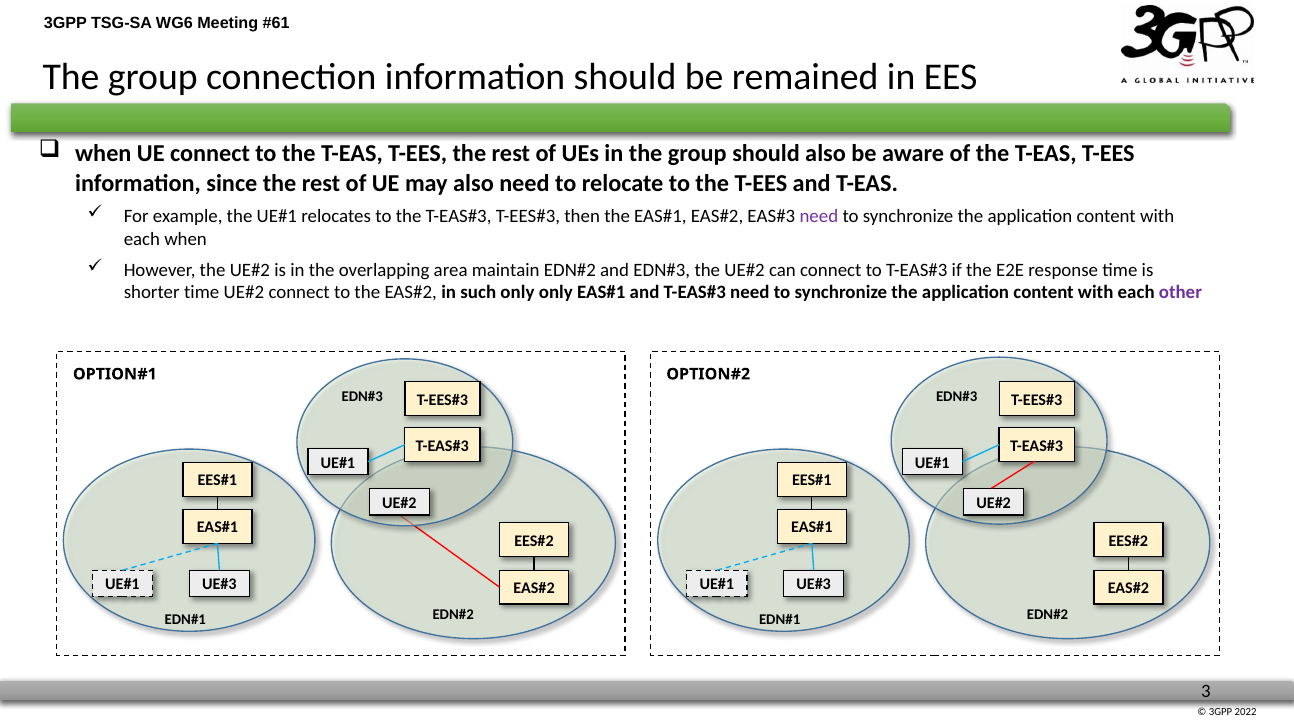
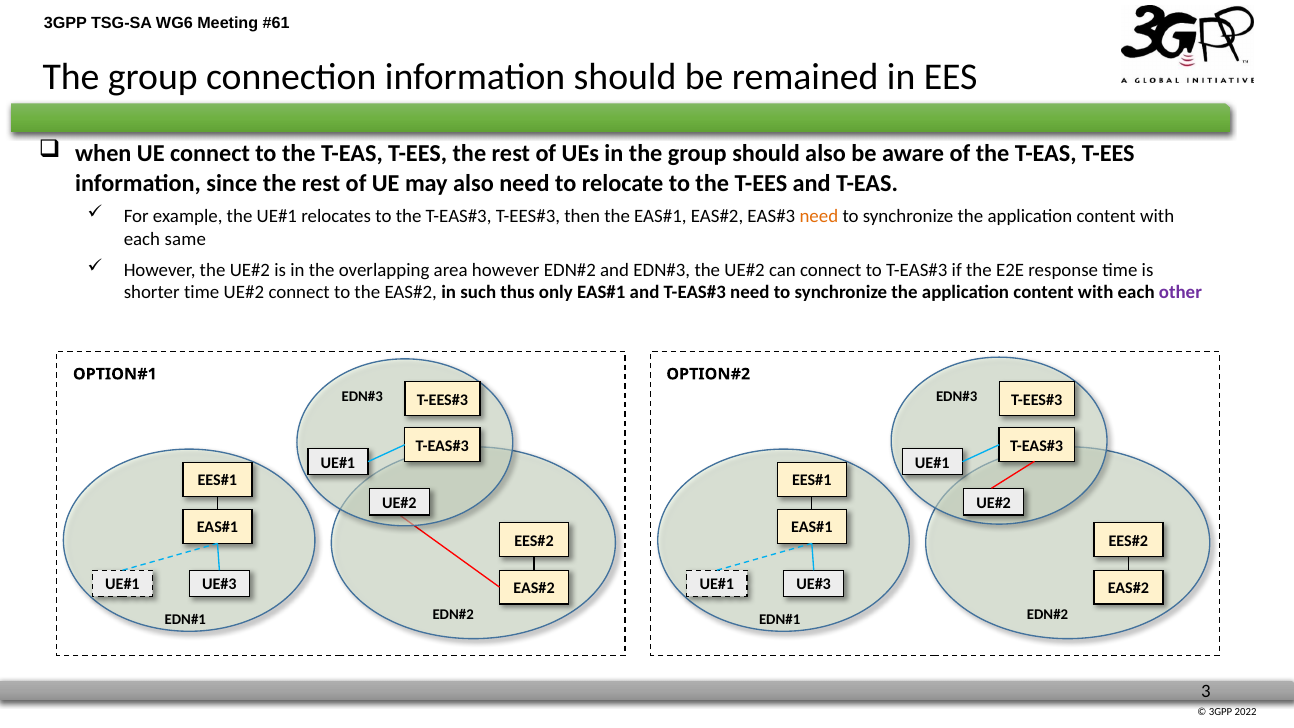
need at (819, 217) colour: purple -> orange
each when: when -> same
area maintain: maintain -> however
such only: only -> thus
